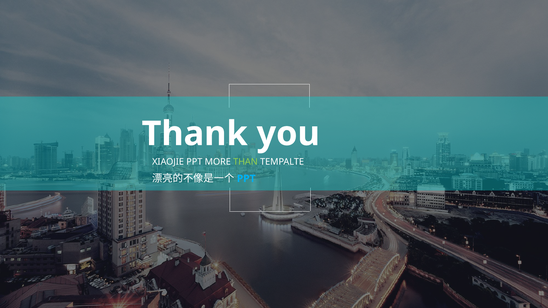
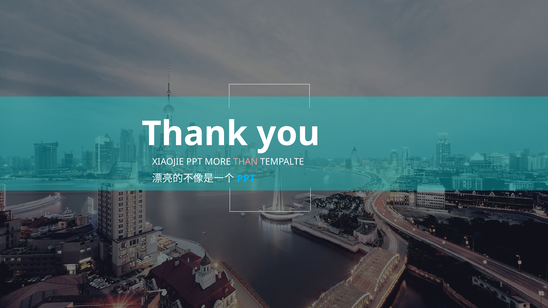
THAN colour: light green -> pink
